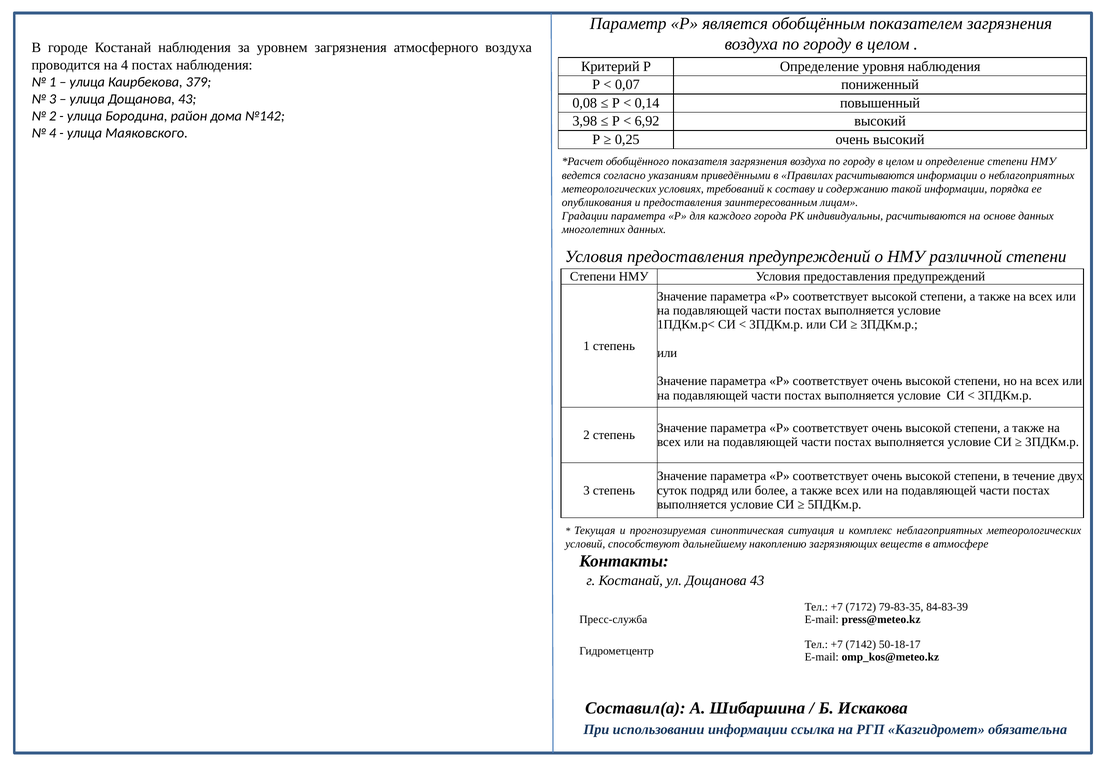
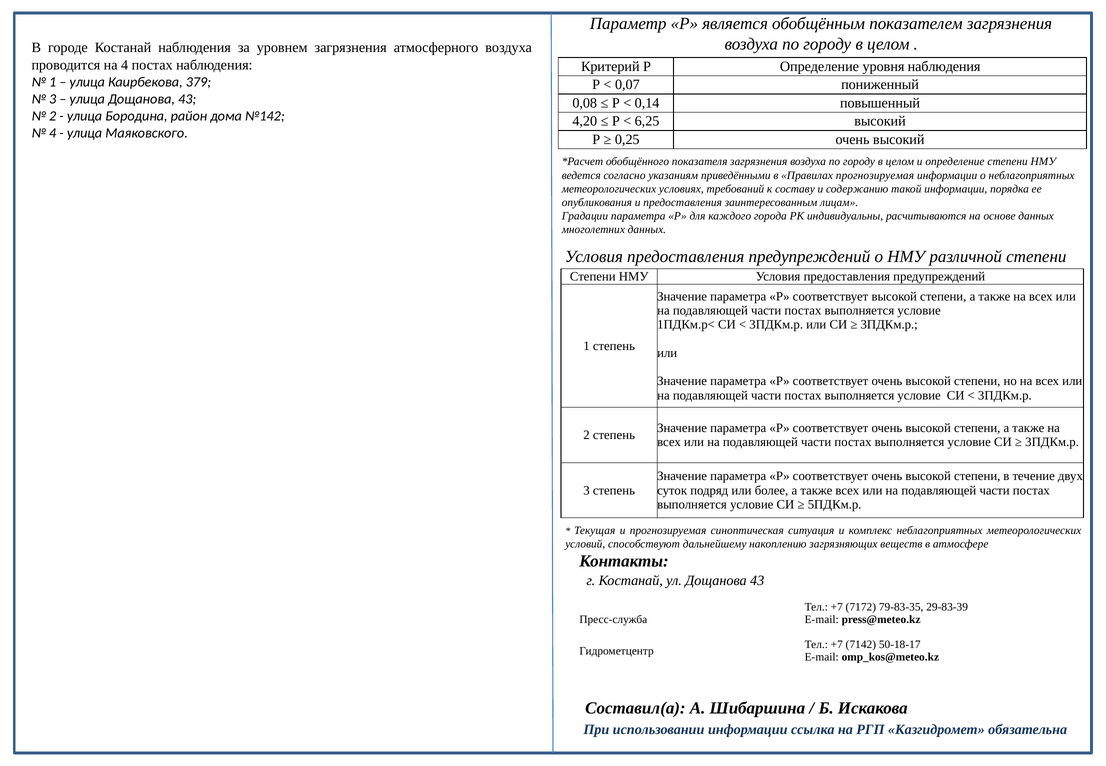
3,98: 3,98 -> 4,20
6,92: 6,92 -> 6,25
Правилах расчитываются: расчитываются -> прогнозируемая
84-83-39: 84-83-39 -> 29-83-39
